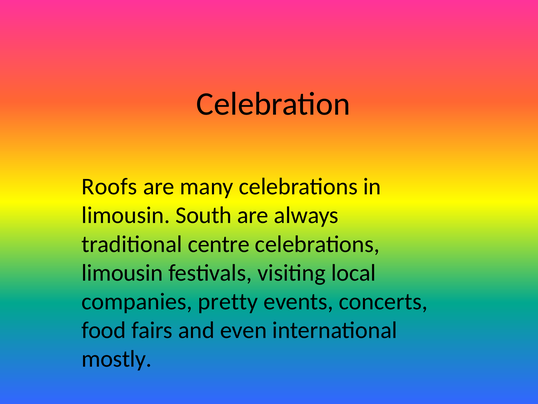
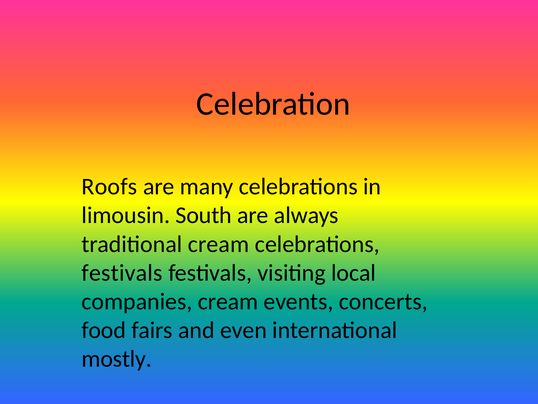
traditional centre: centre -> cream
limousin at (122, 273): limousin -> festivals
companies pretty: pretty -> cream
